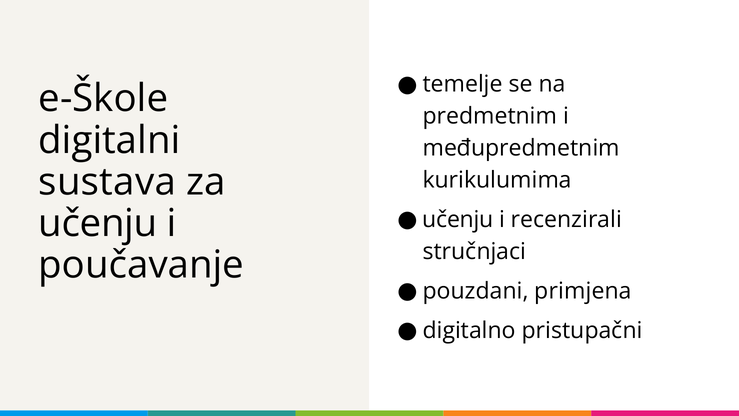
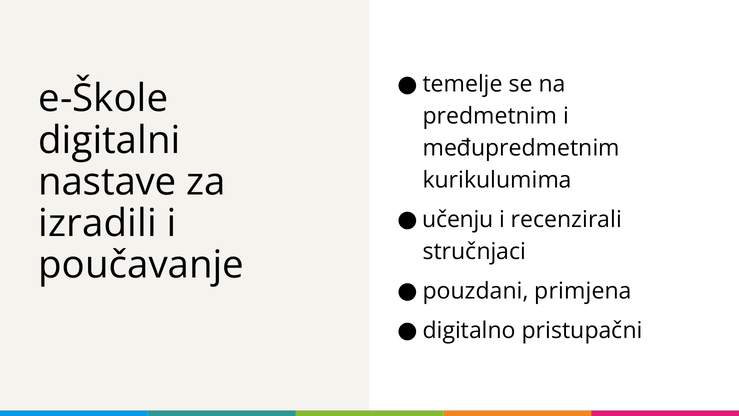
sustava: sustava -> nastave
učenju at (98, 223): učenju -> izradili
